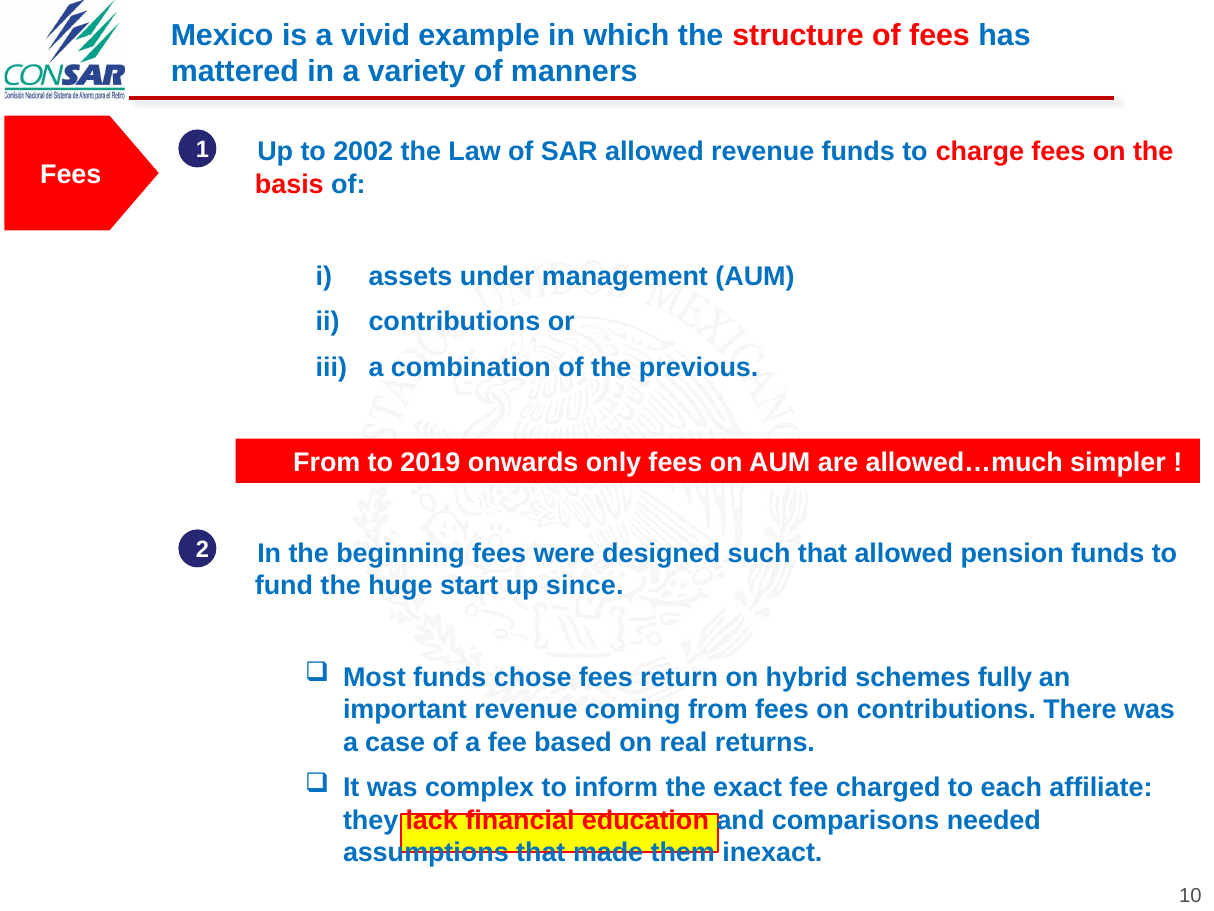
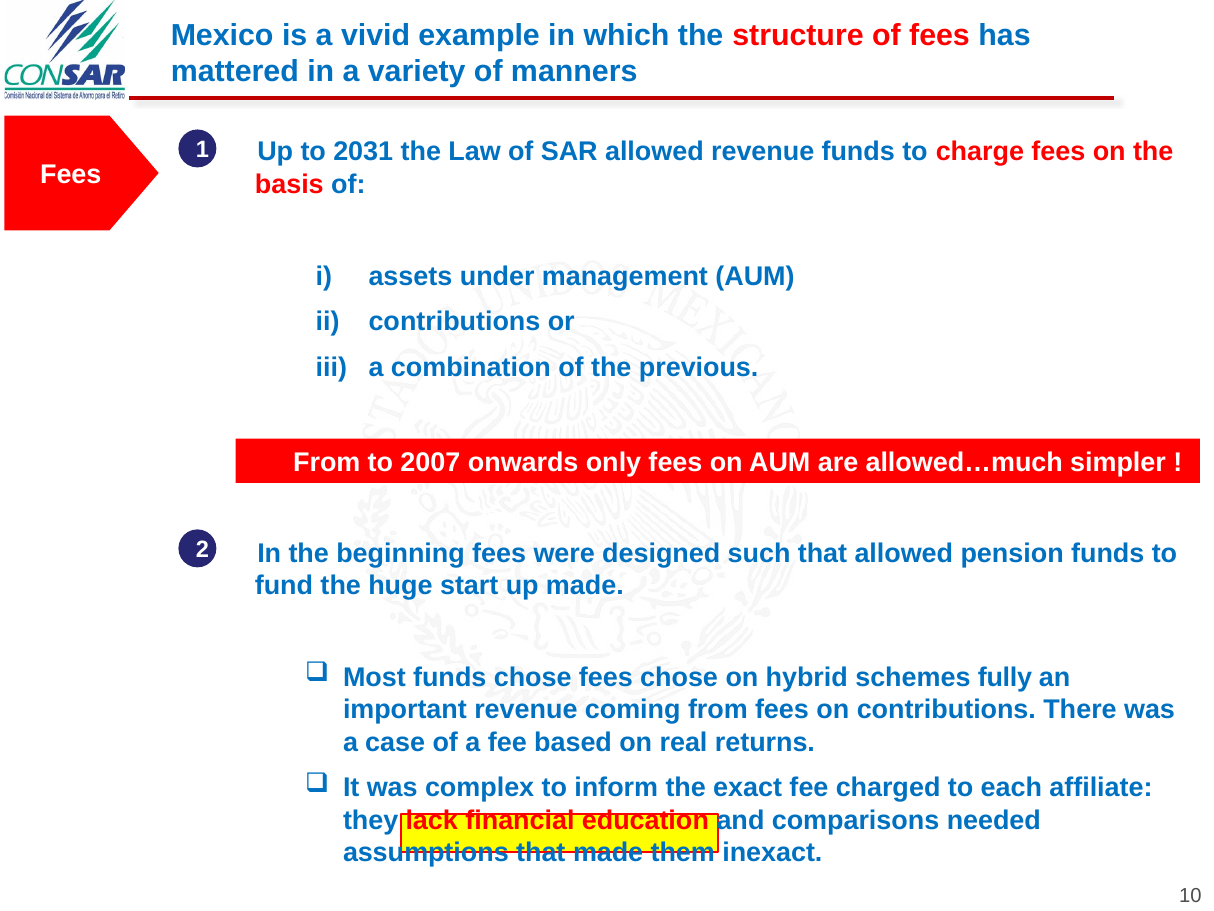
2002: 2002 -> 2031
2019: 2019 -> 2007
up since: since -> made
fees return: return -> chose
